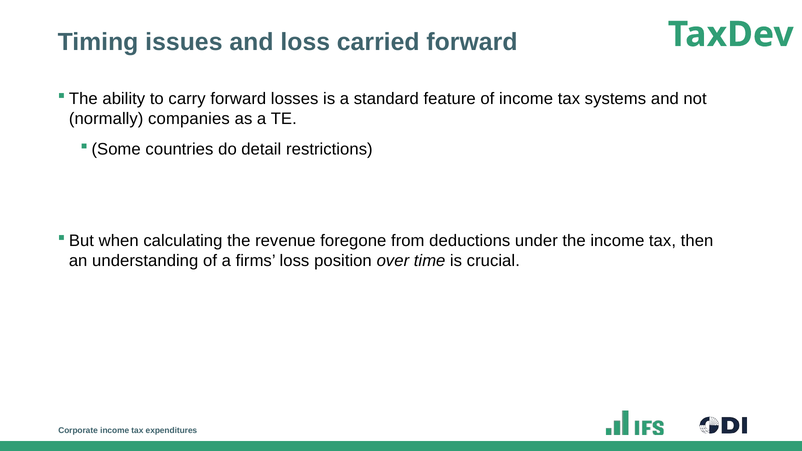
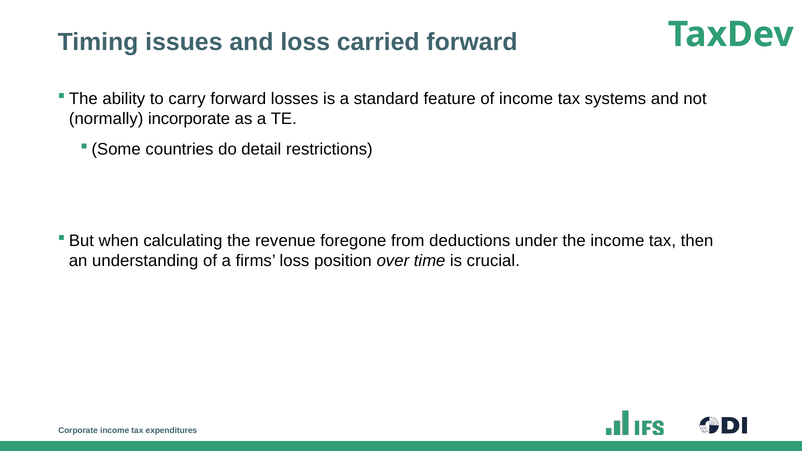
companies: companies -> incorporate
